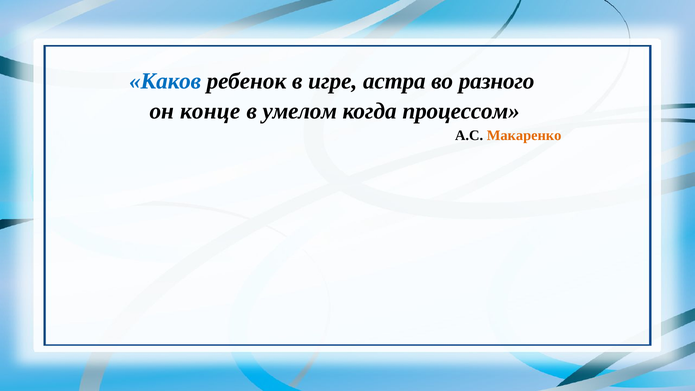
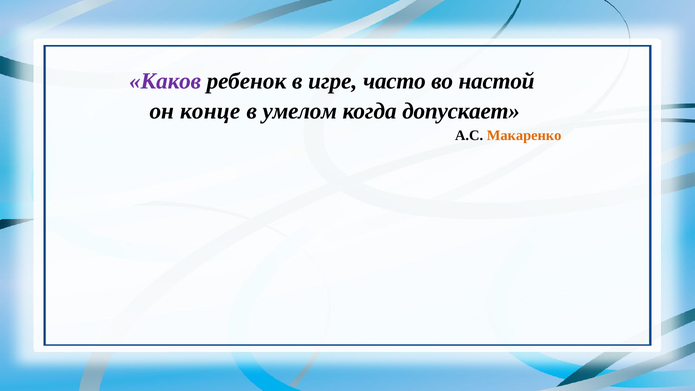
Каков colour: blue -> purple
астра: астра -> часто
разного: разного -> настой
процессом: процессом -> допускает
